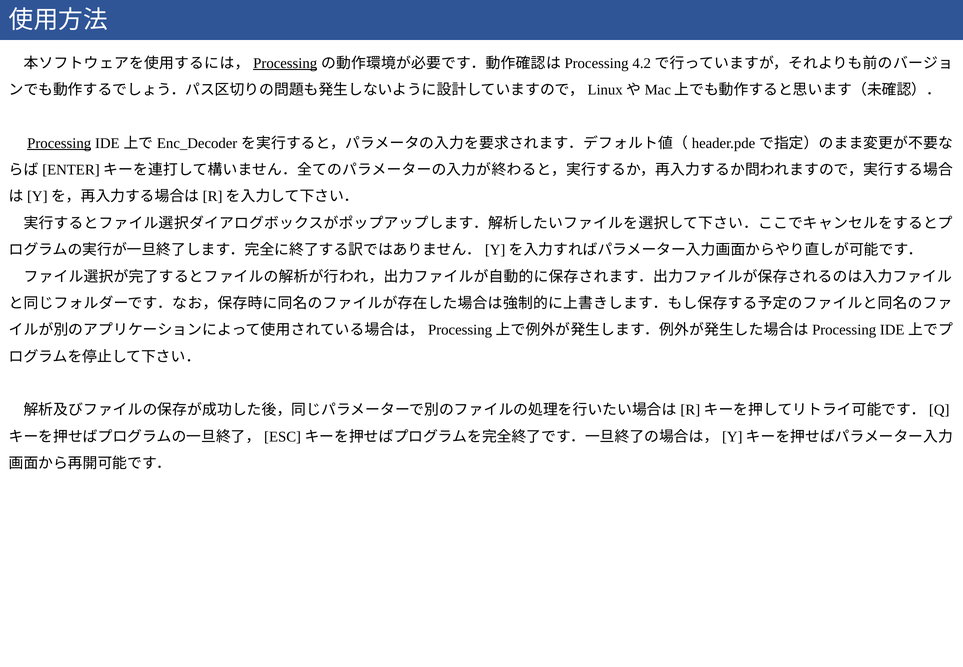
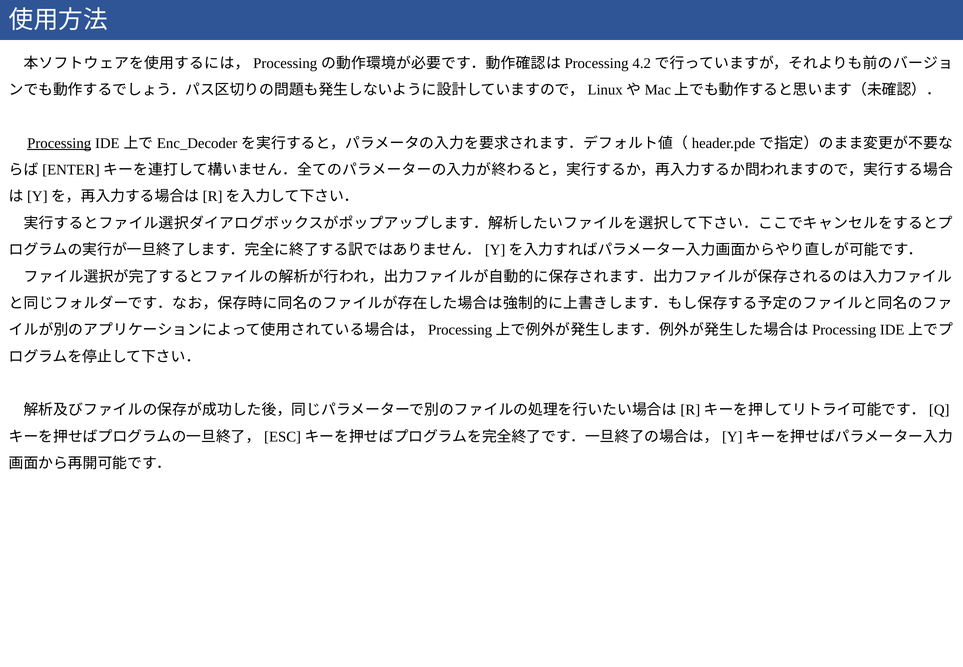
Processing at (285, 63) underline: present -> none
